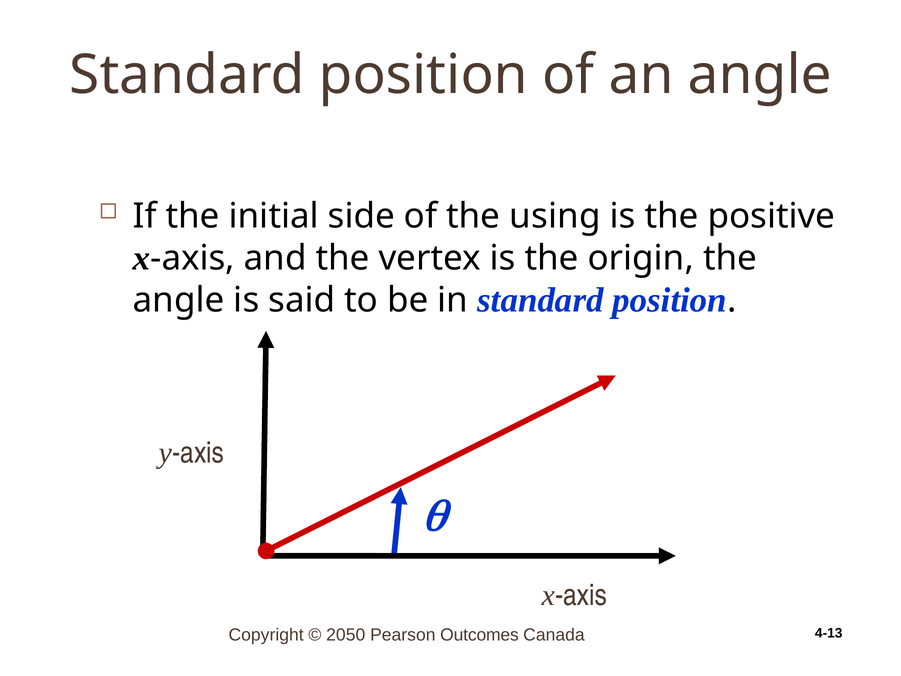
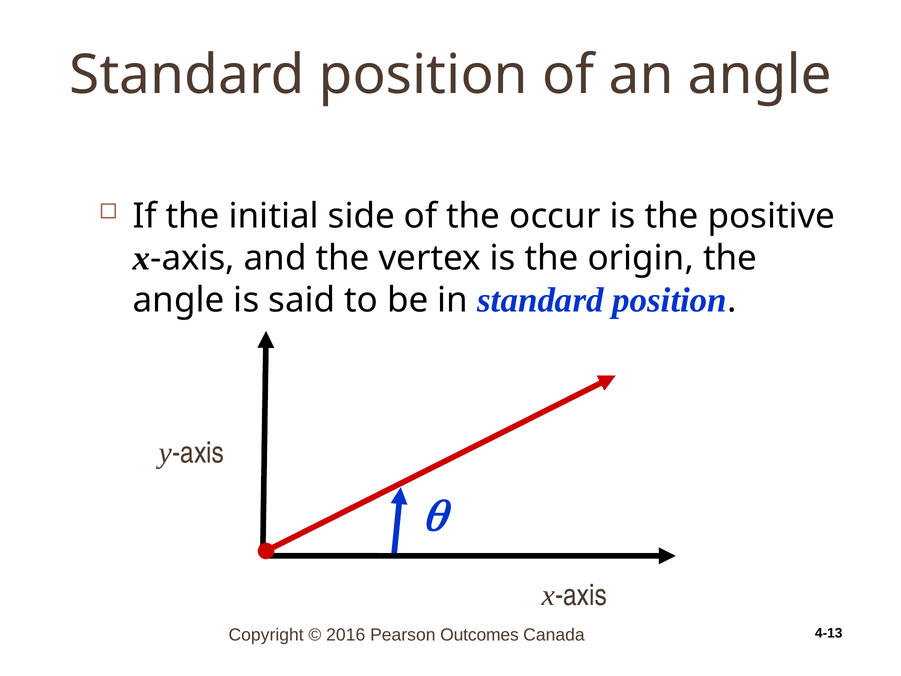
using: using -> occur
2050: 2050 -> 2016
